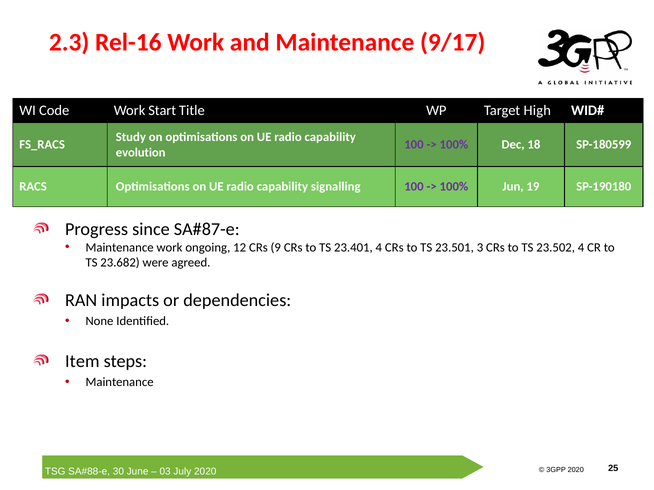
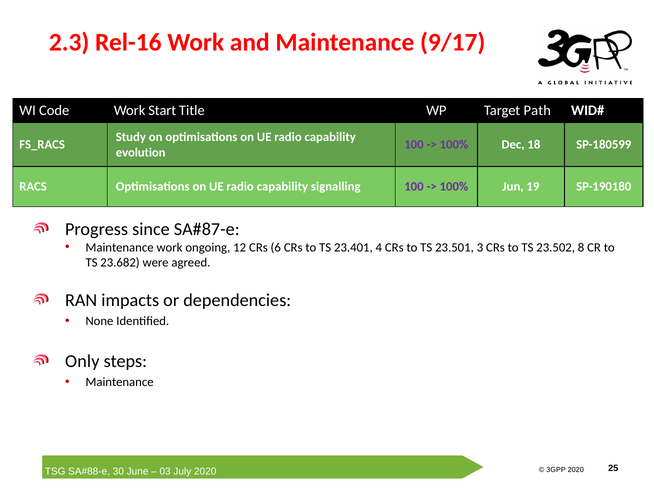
High: High -> Path
9: 9 -> 6
23.502 4: 4 -> 8
Item: Item -> Only
